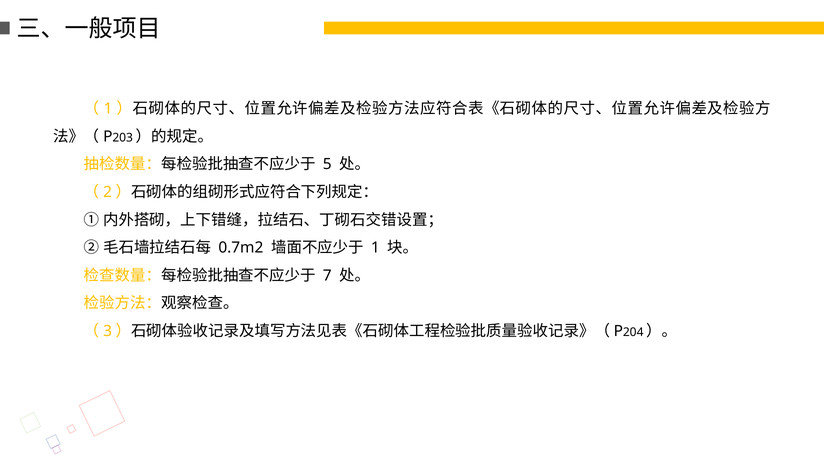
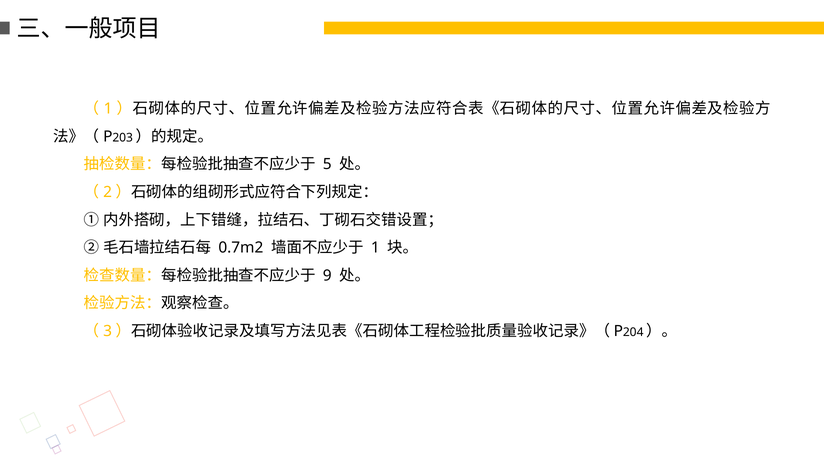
7: 7 -> 9
